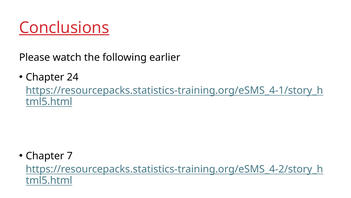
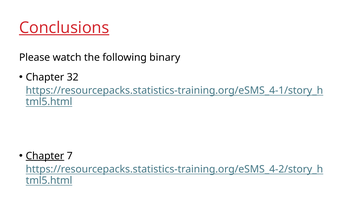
earlier: earlier -> binary
24: 24 -> 32
Chapter at (45, 156) underline: none -> present
